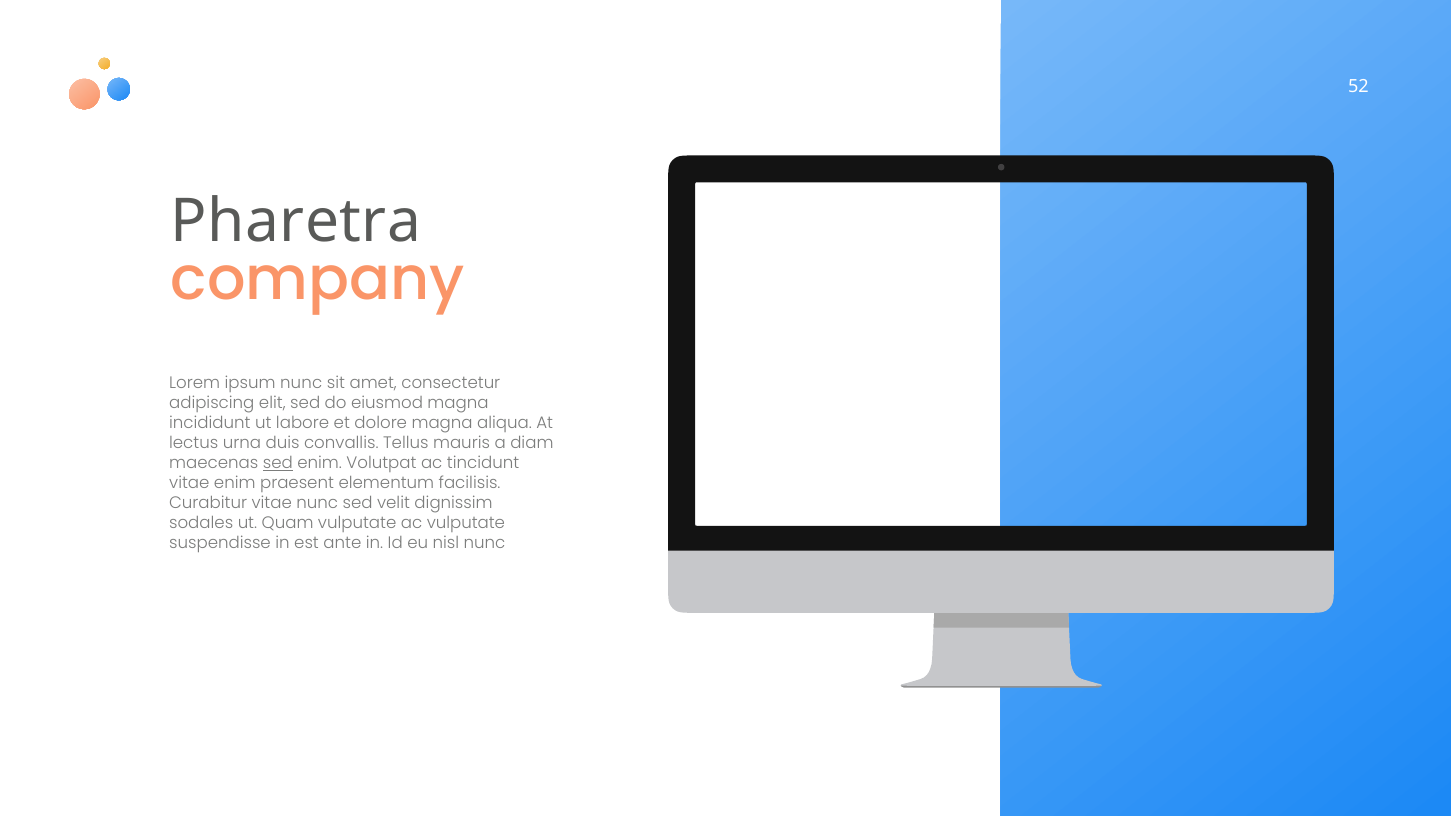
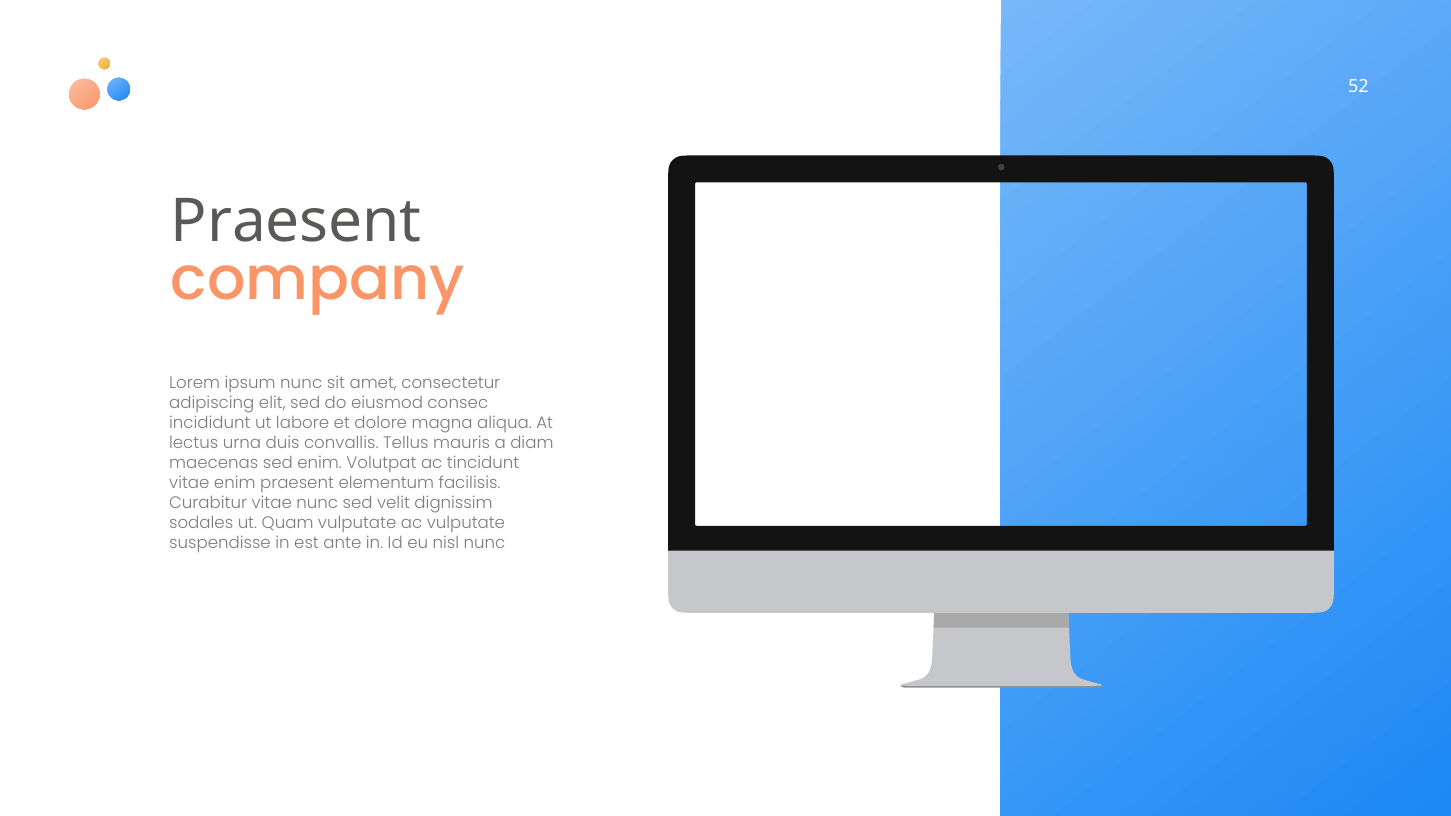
Pharetra at (296, 222): Pharetra -> Praesent
eiusmod magna: magna -> consec
sed at (278, 463) underline: present -> none
